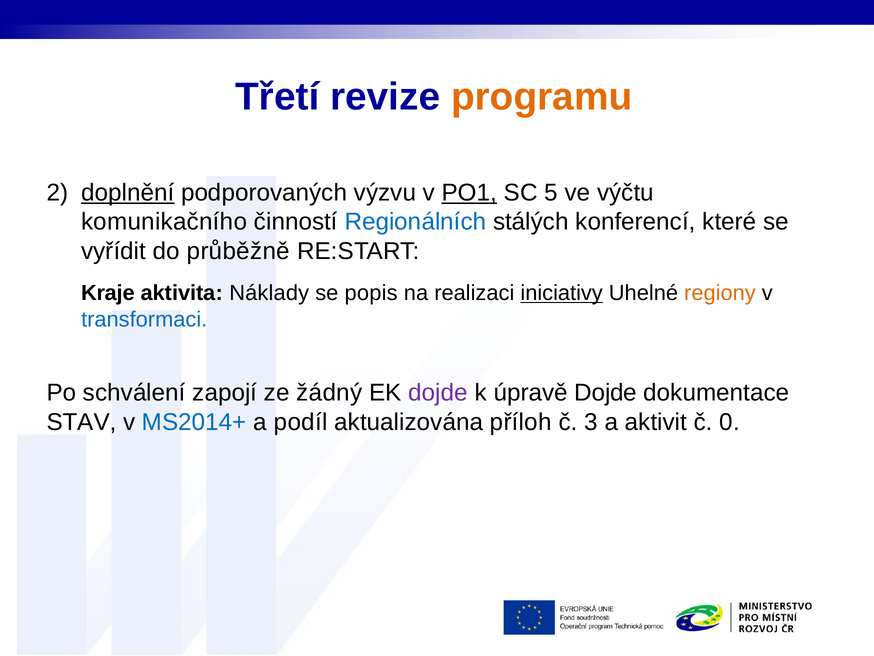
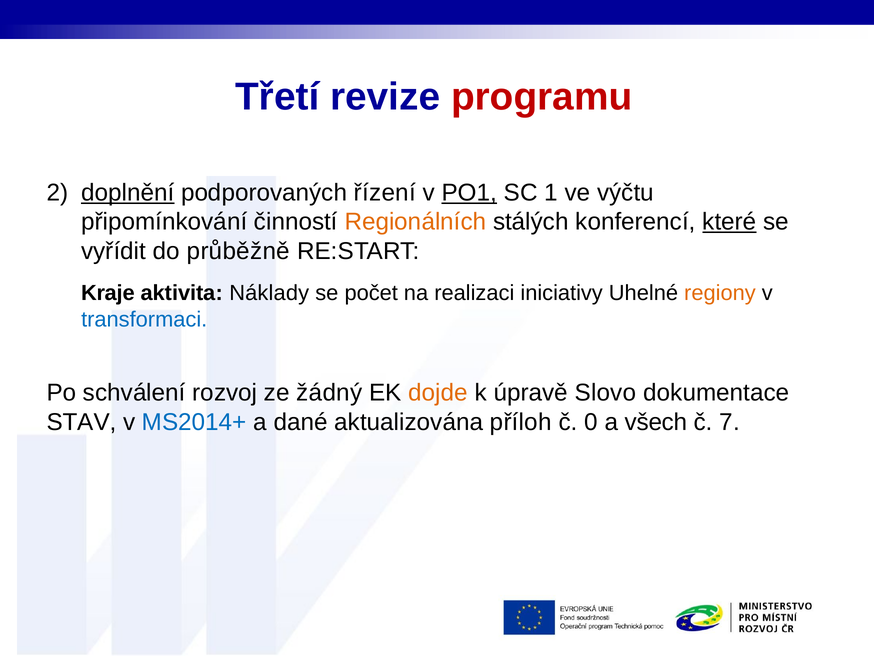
programu colour: orange -> red
výzvu: výzvu -> řízení
5: 5 -> 1
komunikačního: komunikačního -> připomínkování
Regionálních colour: blue -> orange
které underline: none -> present
popis: popis -> počet
iniciativy underline: present -> none
zapojí: zapojí -> rozvoj
dojde at (438, 393) colour: purple -> orange
úpravě Dojde: Dojde -> Slovo
podíl: podíl -> dané
3: 3 -> 0
aktivit: aktivit -> všech
0: 0 -> 7
